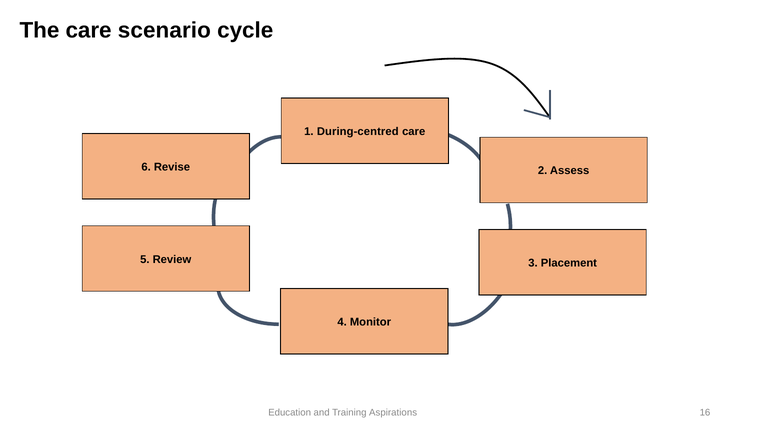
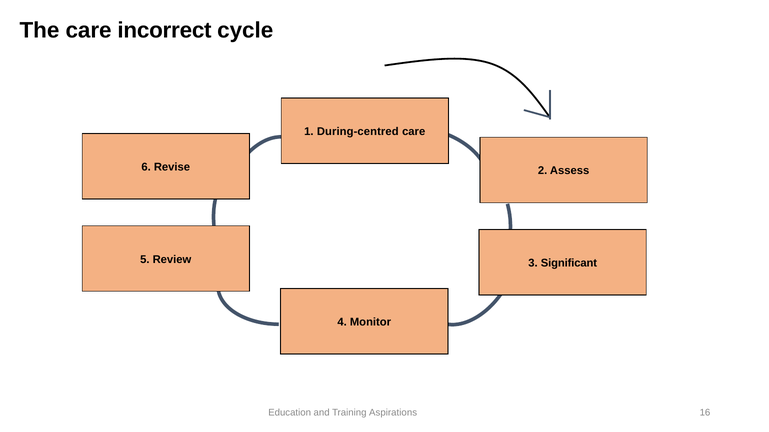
scenario: scenario -> incorrect
Placement: Placement -> Significant
